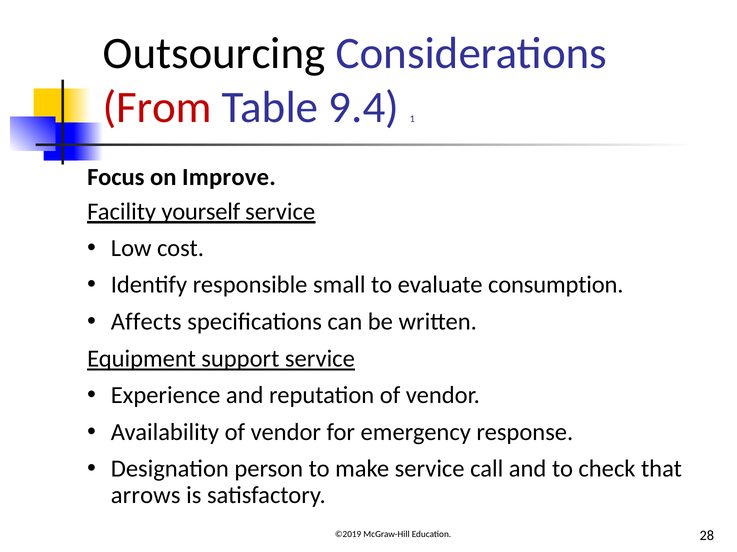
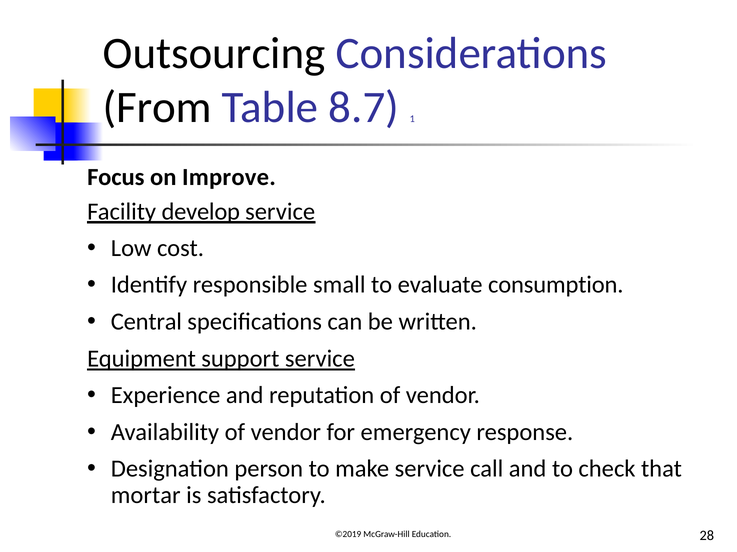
From colour: red -> black
9.4: 9.4 -> 8.7
yourself: yourself -> develop
Affects: Affects -> Central
arrows: arrows -> mortar
